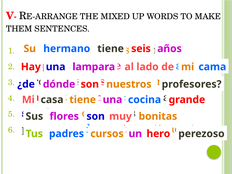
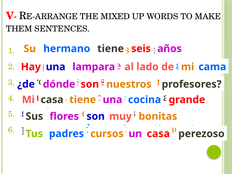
un hero: hero -> casa
